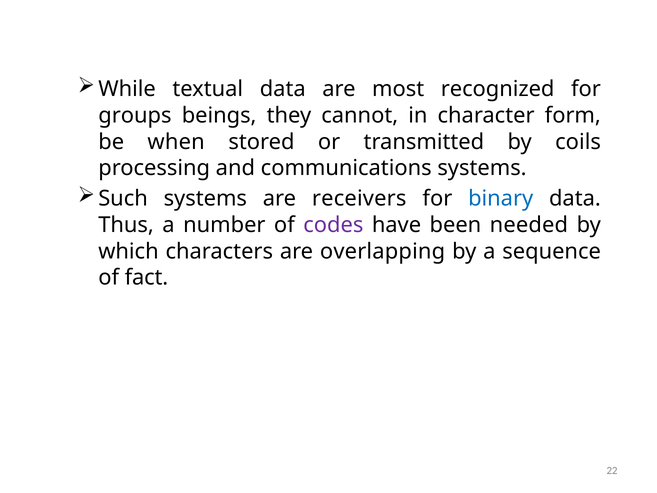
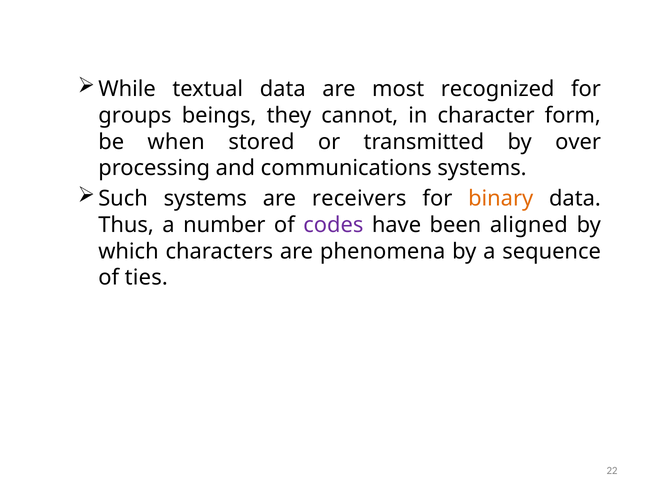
coils: coils -> over
binary colour: blue -> orange
needed: needed -> aligned
overlapping: overlapping -> phenomena
fact: fact -> ties
